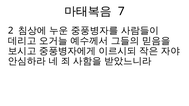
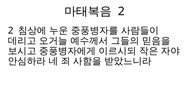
7 at (121, 11): 7 -> 2
